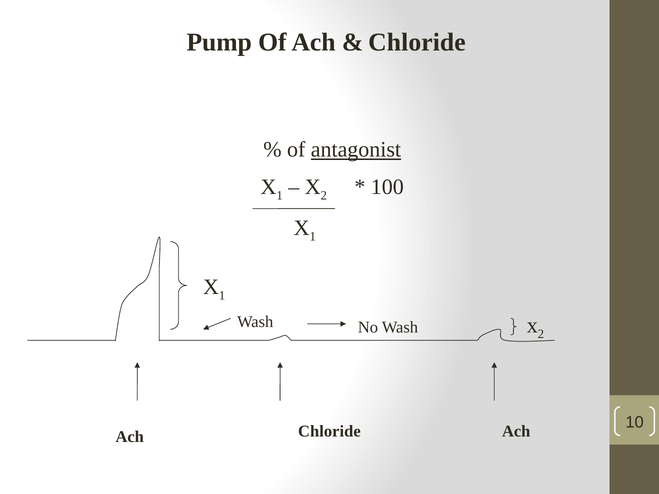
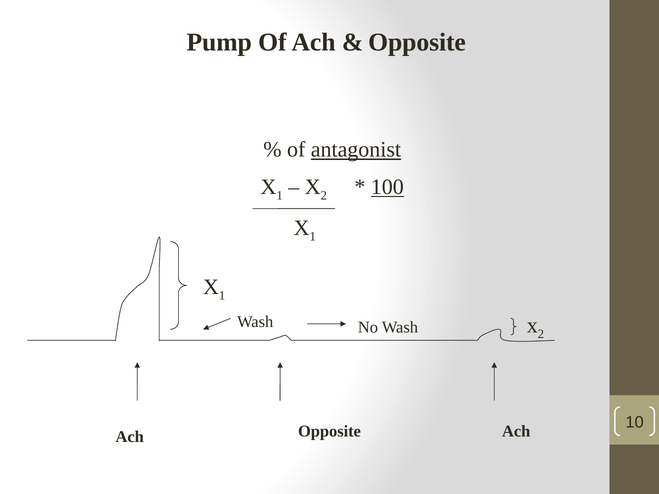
Chloride at (417, 42): Chloride -> Opposite
100 underline: none -> present
Ach Chloride: Chloride -> Opposite
